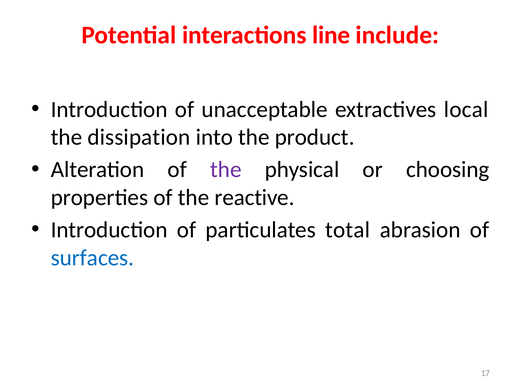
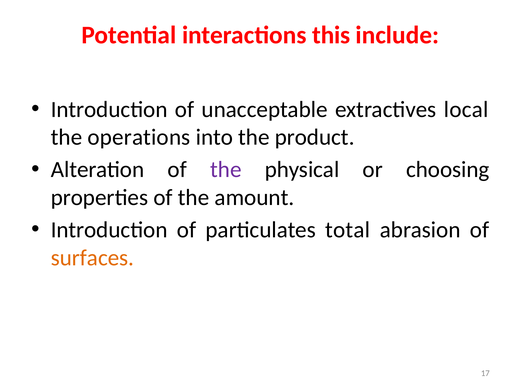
line: line -> this
dissipation: dissipation -> operations
reactive: reactive -> amount
surfaces colour: blue -> orange
